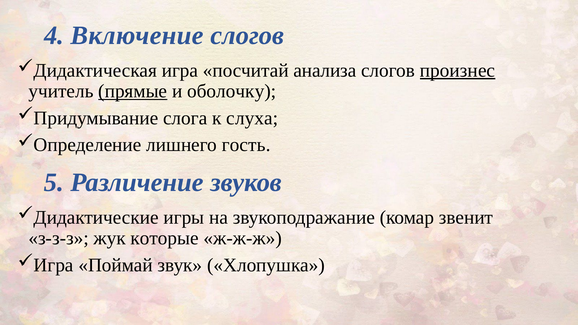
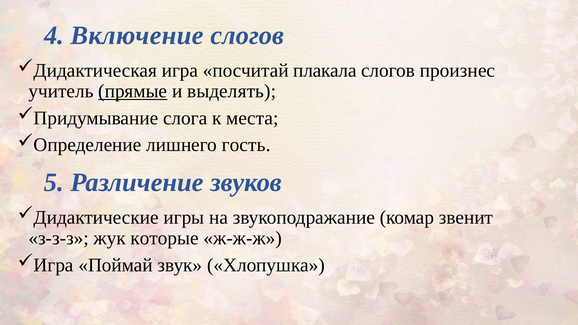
анализа: анализа -> плакала
произнес underline: present -> none
оболочку: оболочку -> выделять
слуха: слуха -> места
